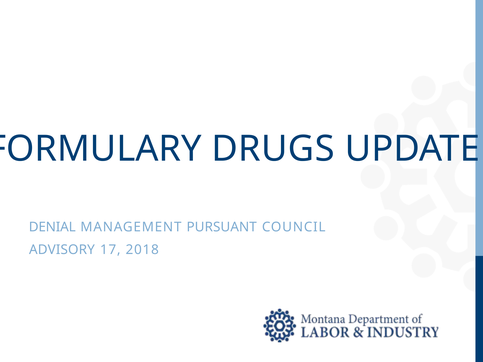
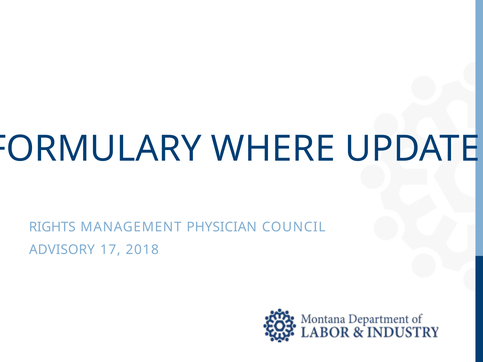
DRUGS: DRUGS -> WHERE
DENIAL: DENIAL -> RIGHTS
PURSUANT: PURSUANT -> PHYSICIAN
